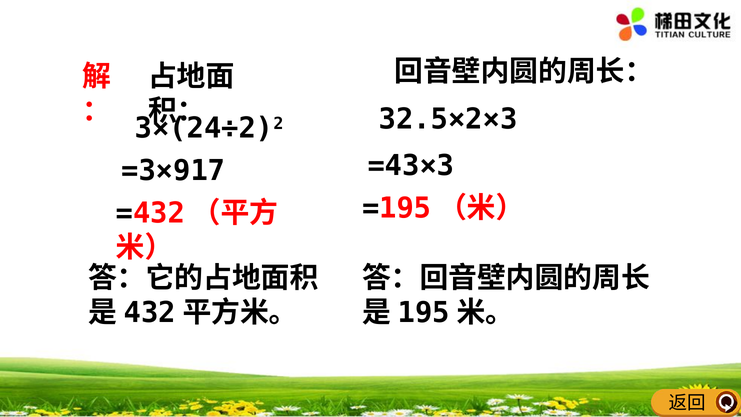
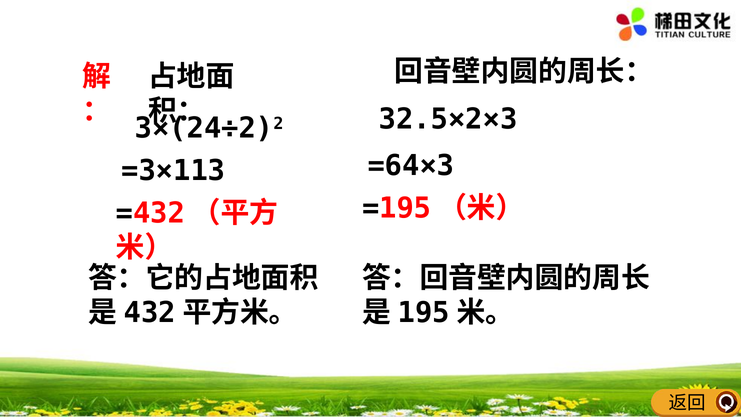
=43×3: =43×3 -> =64×3
=3×917: =3×917 -> =3×113
